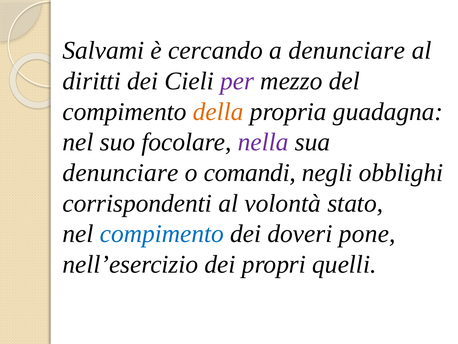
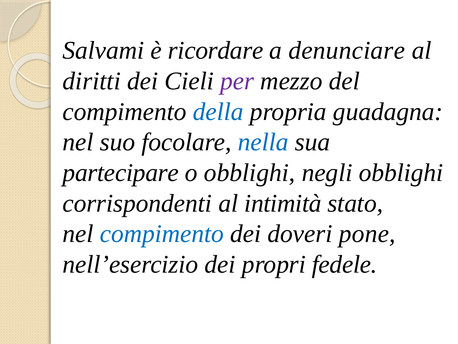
cercando: cercando -> ricordare
della colour: orange -> blue
nella colour: purple -> blue
denunciare at (120, 172): denunciare -> partecipare
o comandi: comandi -> obblighi
volontà: volontà -> intimità
quelli: quelli -> fedele
